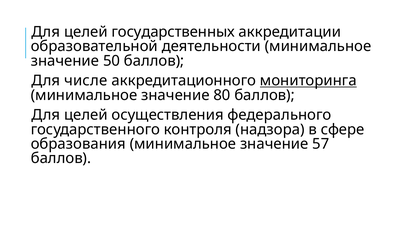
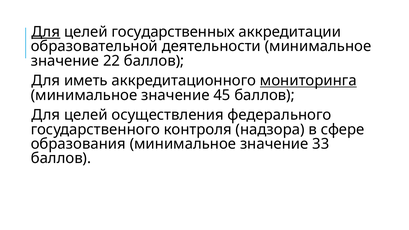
Для at (46, 32) underline: none -> present
50: 50 -> 22
числе: числе -> иметь
80: 80 -> 45
57: 57 -> 33
